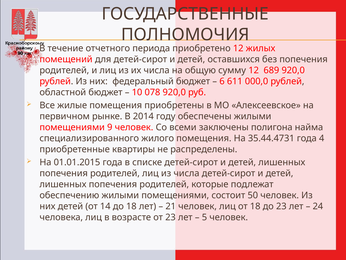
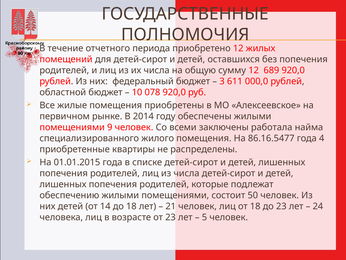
6: 6 -> 3
полигона: полигона -> работала
35.44.4731: 35.44.4731 -> 86.16.5477
